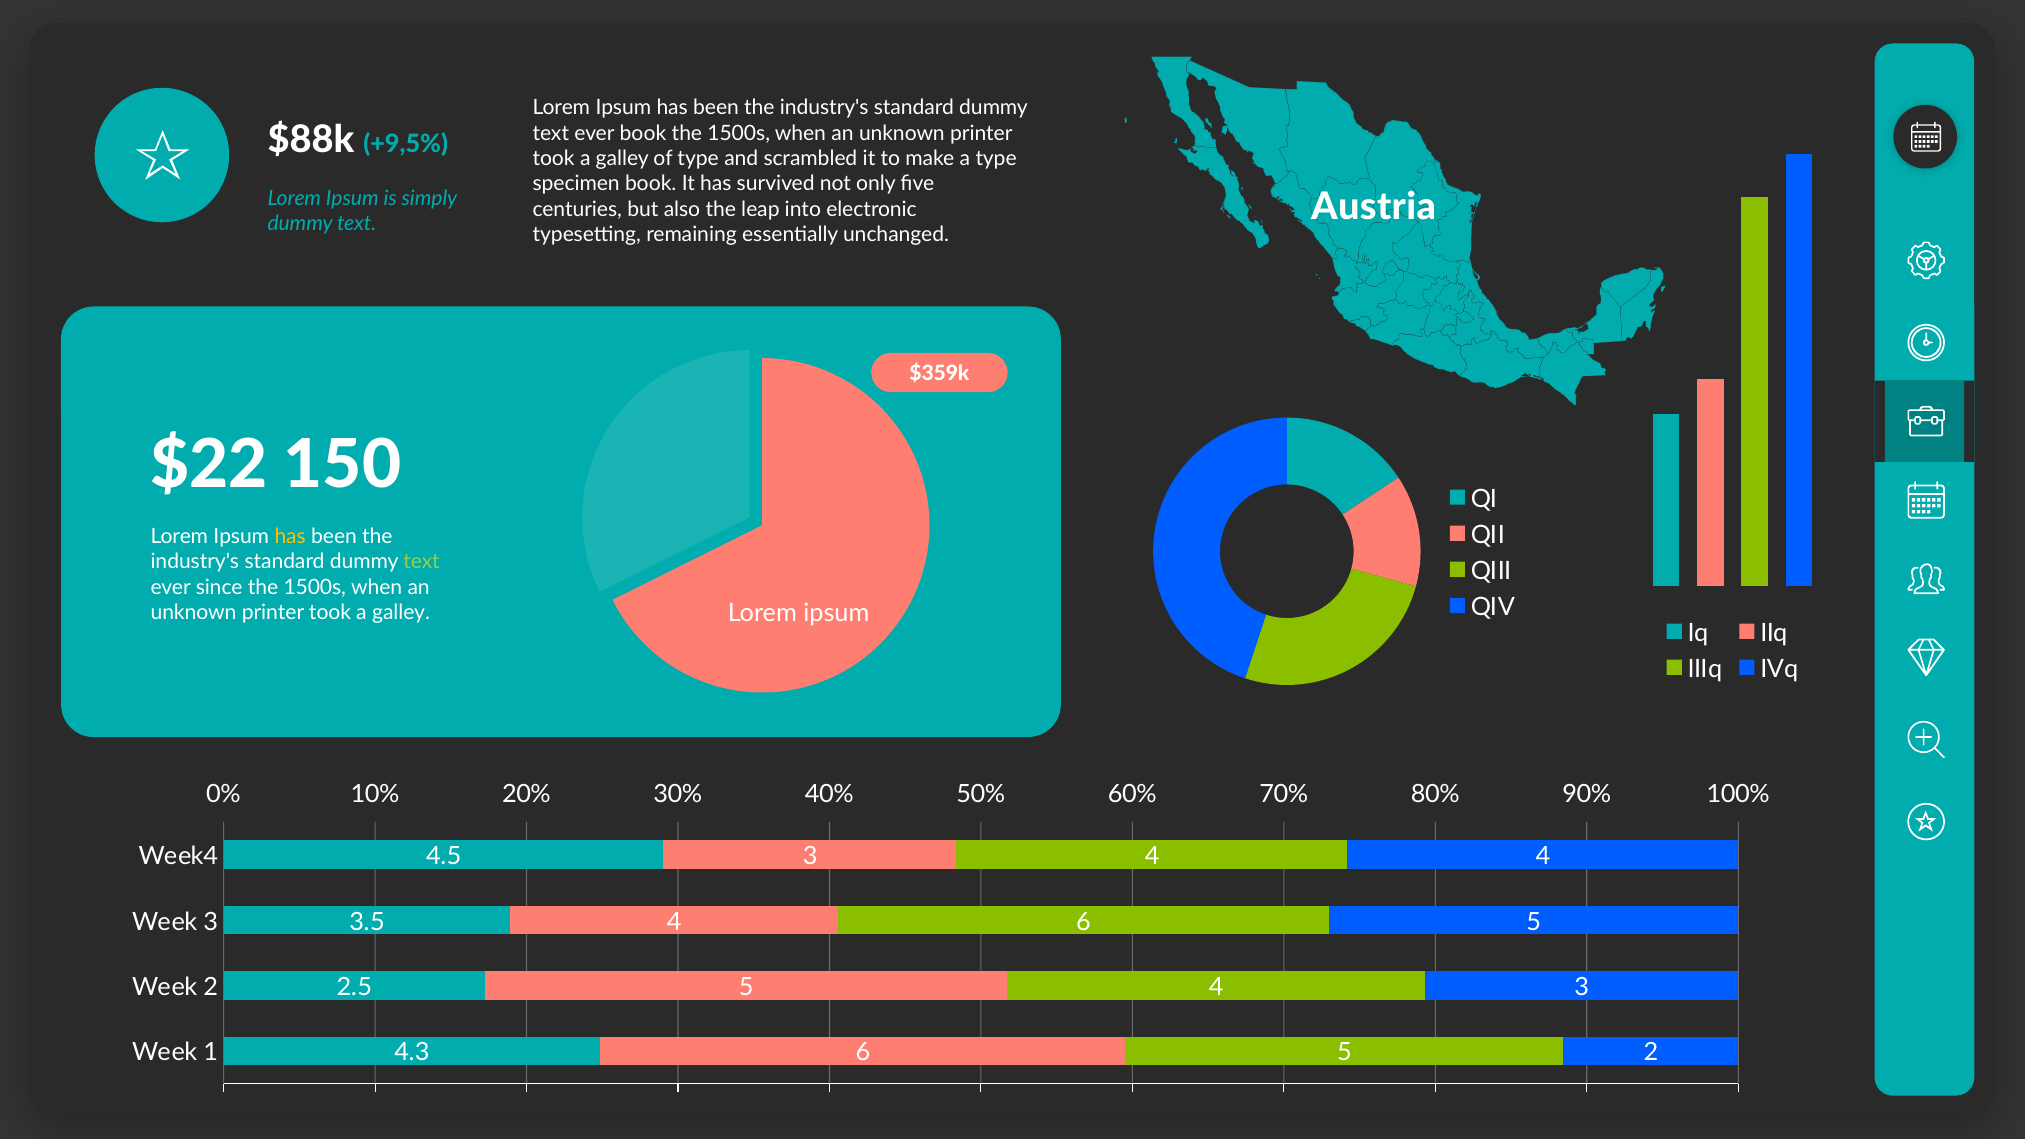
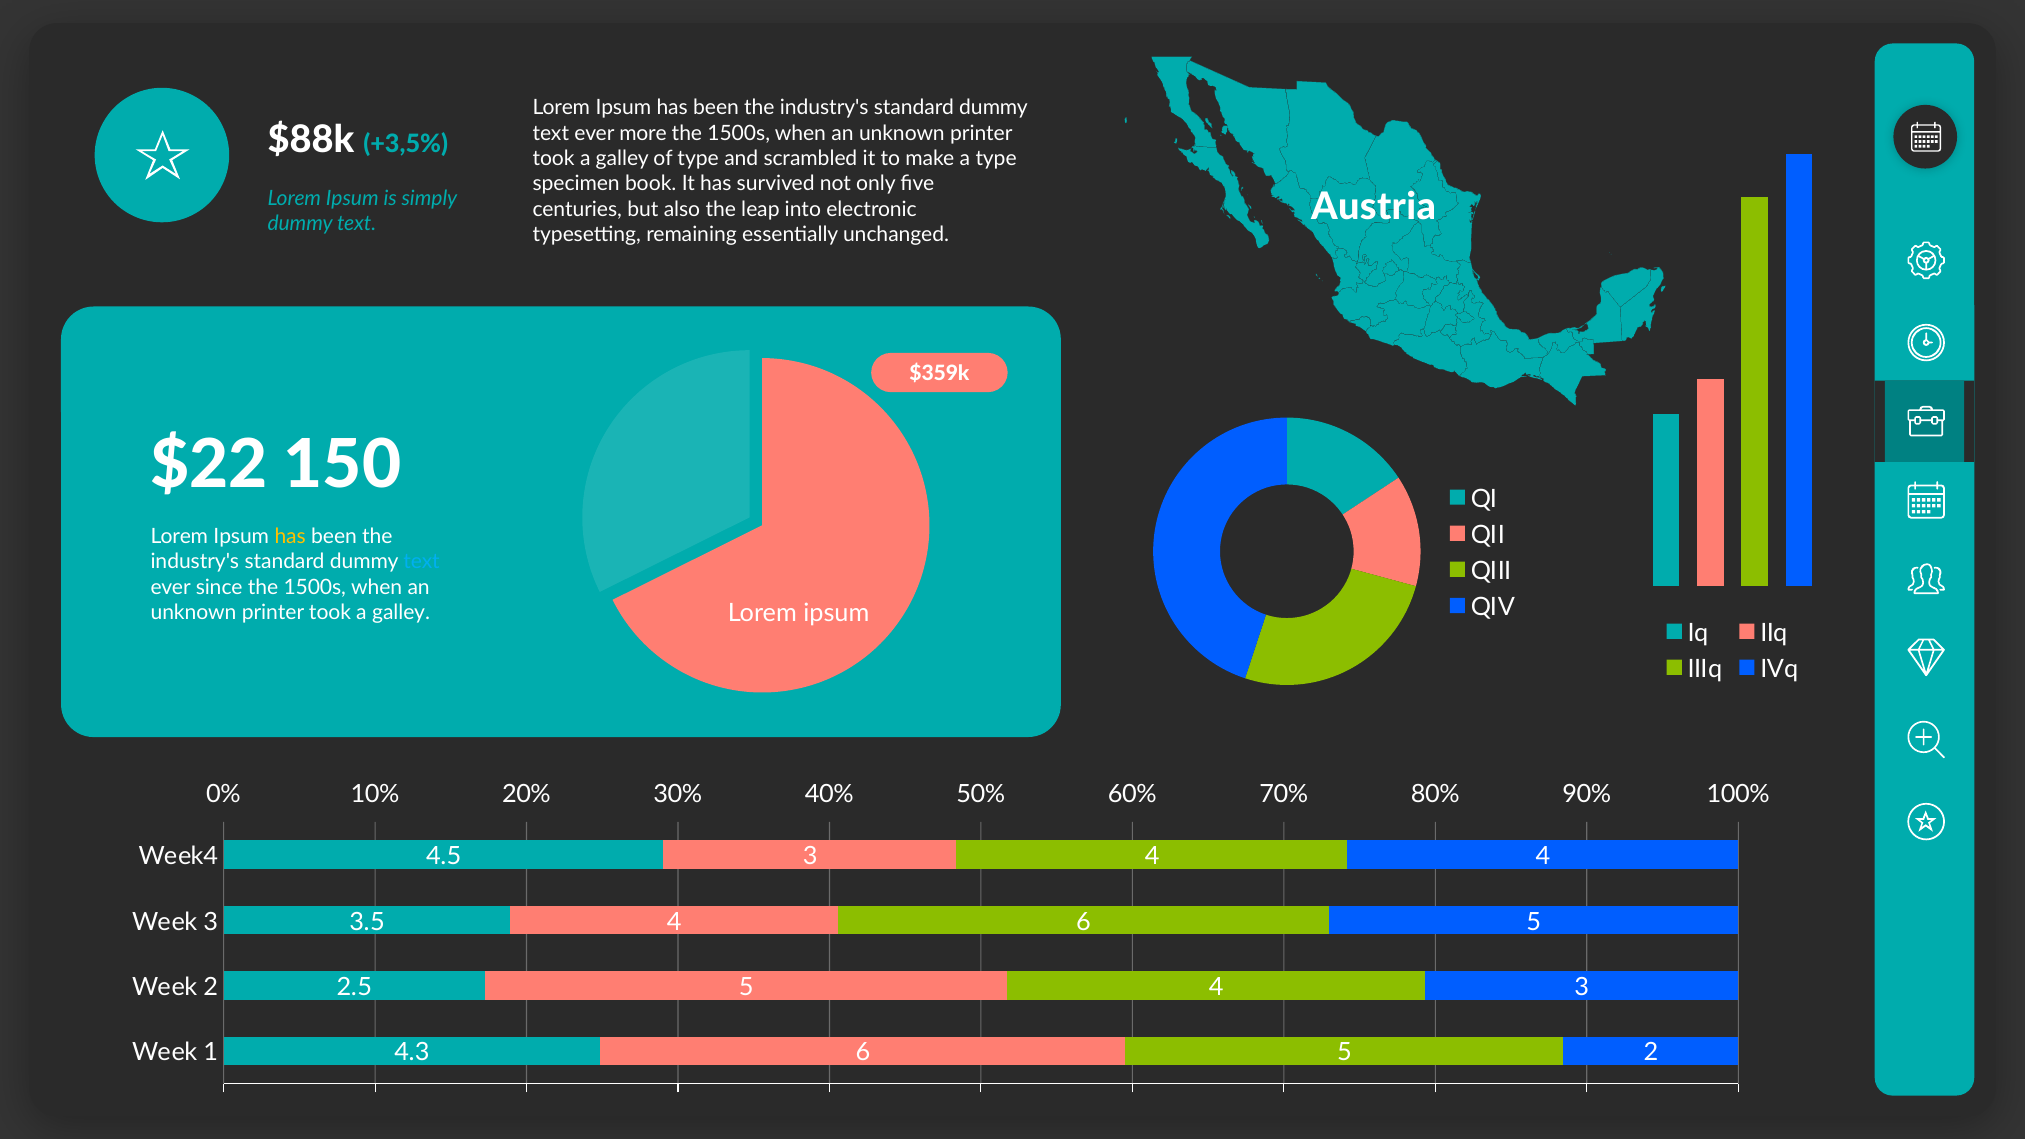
ever book: book -> more
+9,5%: +9,5% -> +3,5%
text at (422, 562) colour: light green -> light blue
